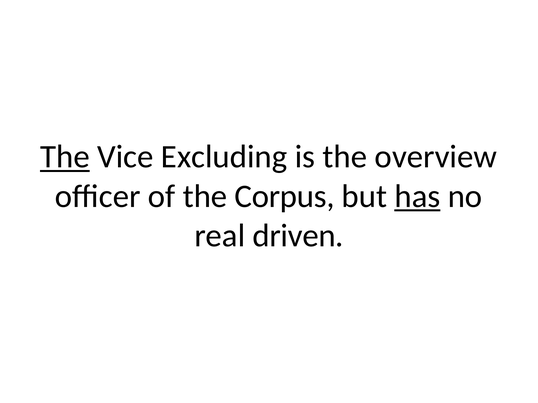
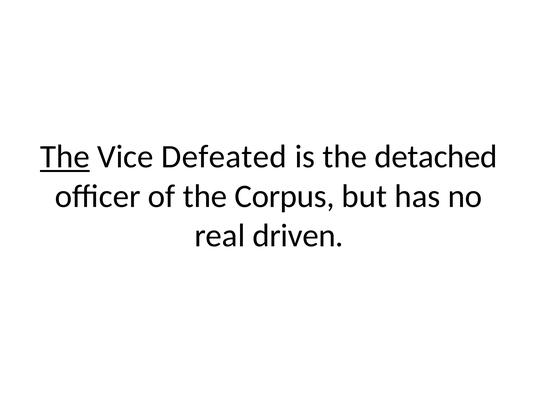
Excluding: Excluding -> Defeated
overview: overview -> detached
has underline: present -> none
